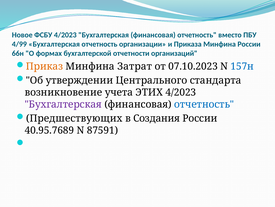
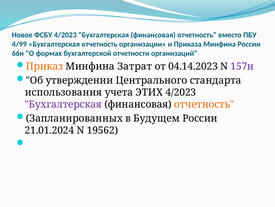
07.10.2023: 07.10.2023 -> 04.14.2023
157н colour: blue -> purple
возникновение: возникновение -> использования
отчетность at (204, 104) colour: blue -> orange
Предшествующих: Предшествующих -> Запланированных
Создания: Создания -> Будущем
40.95.7689: 40.95.7689 -> 21.01.2024
87591: 87591 -> 19562
